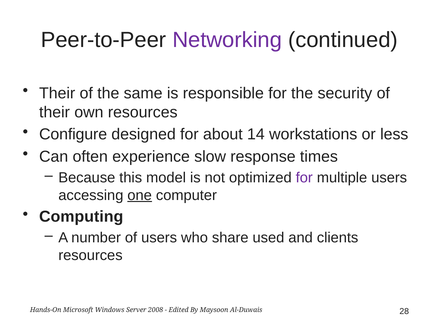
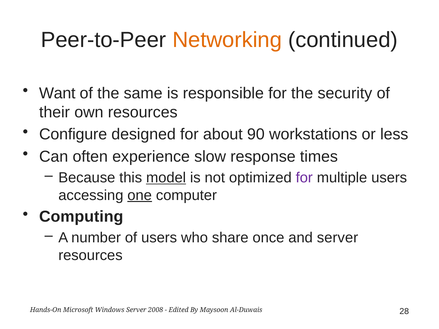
Networking colour: purple -> orange
Their at (57, 93): Their -> Want
14: 14 -> 90
model underline: none -> present
used: used -> once
and clients: clients -> server
